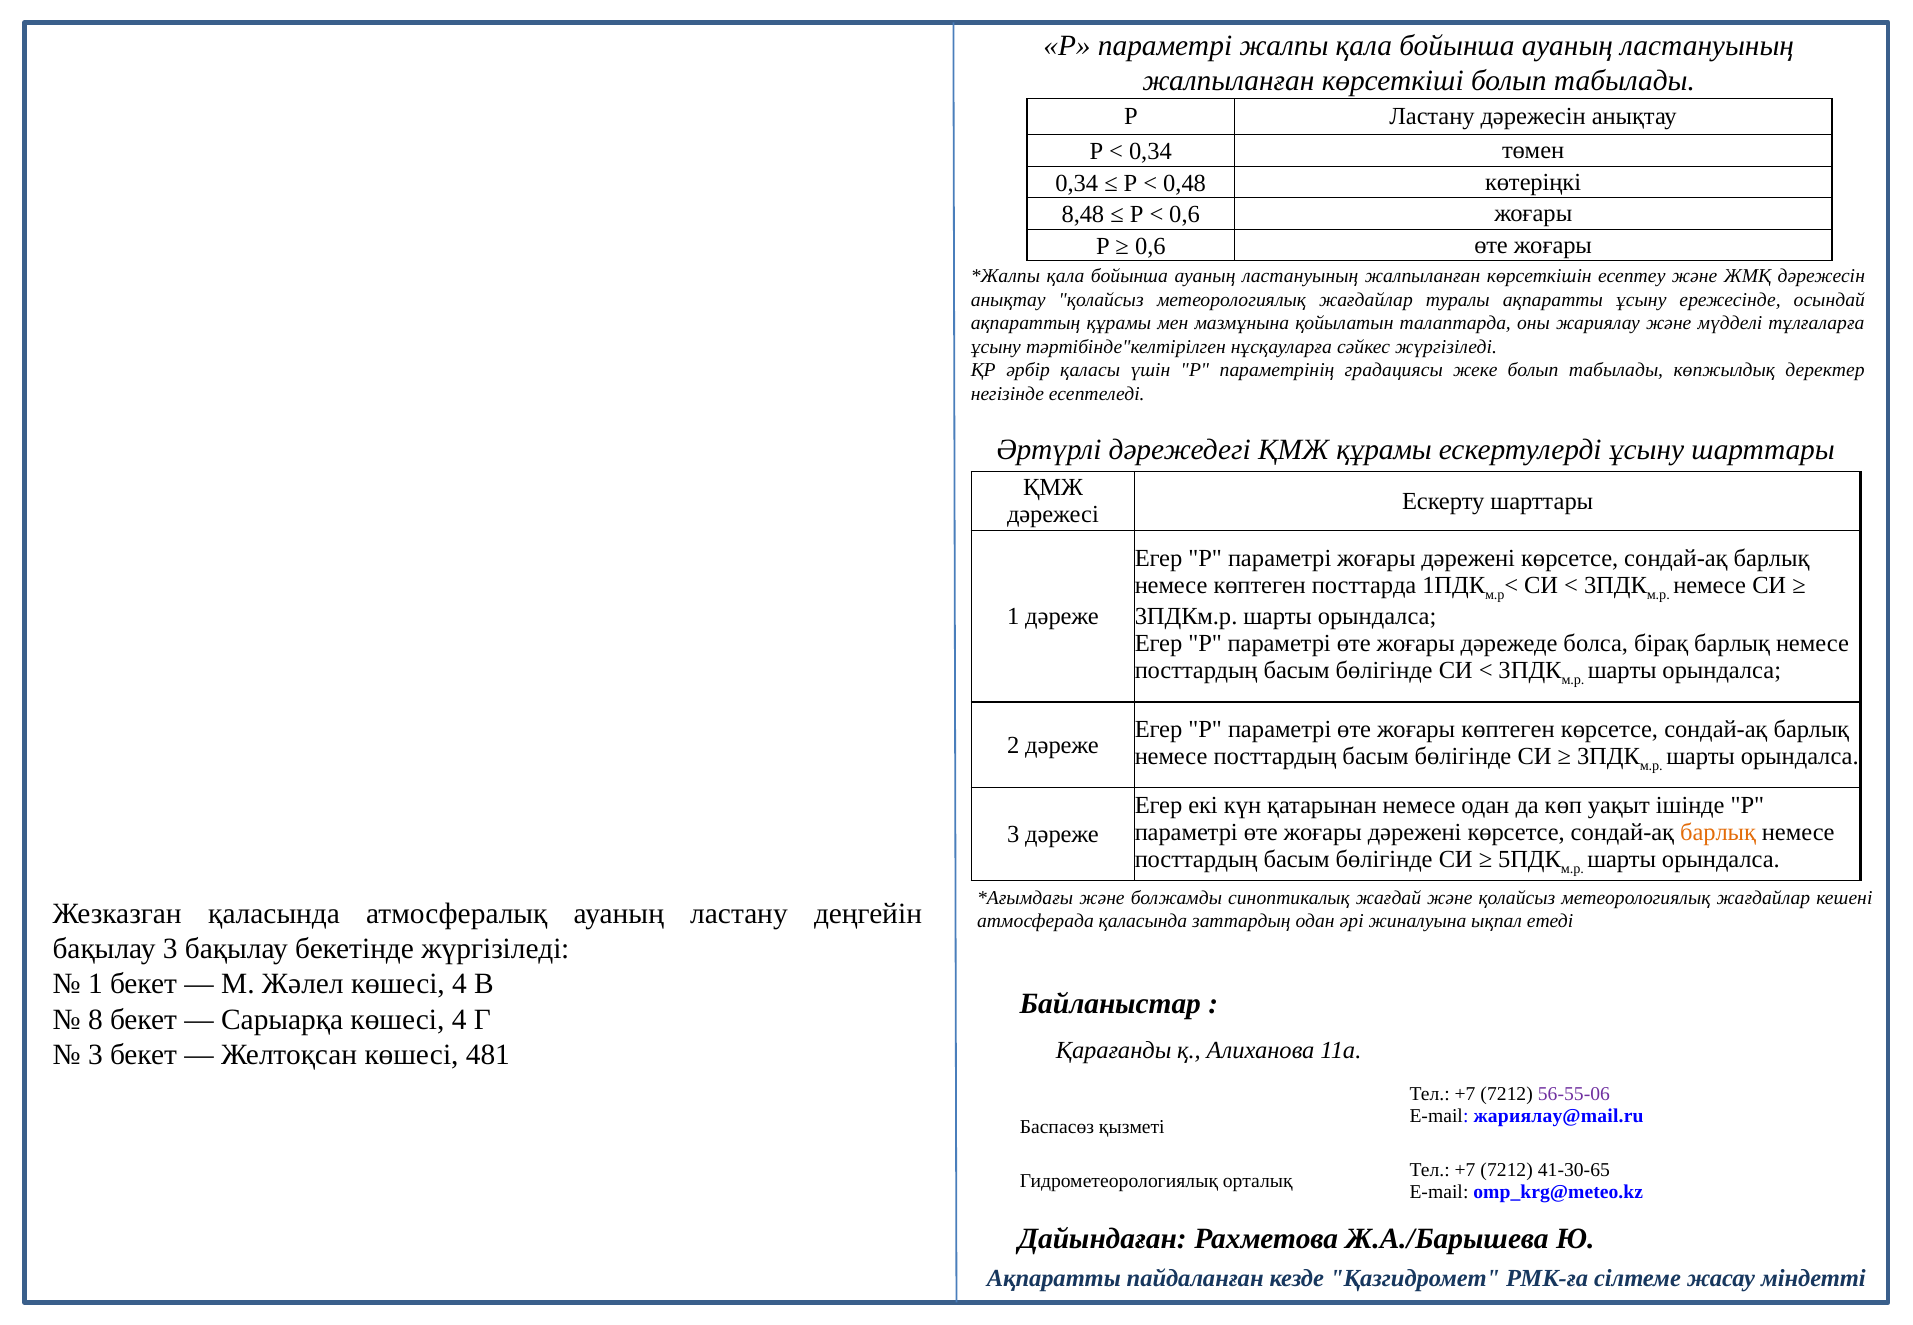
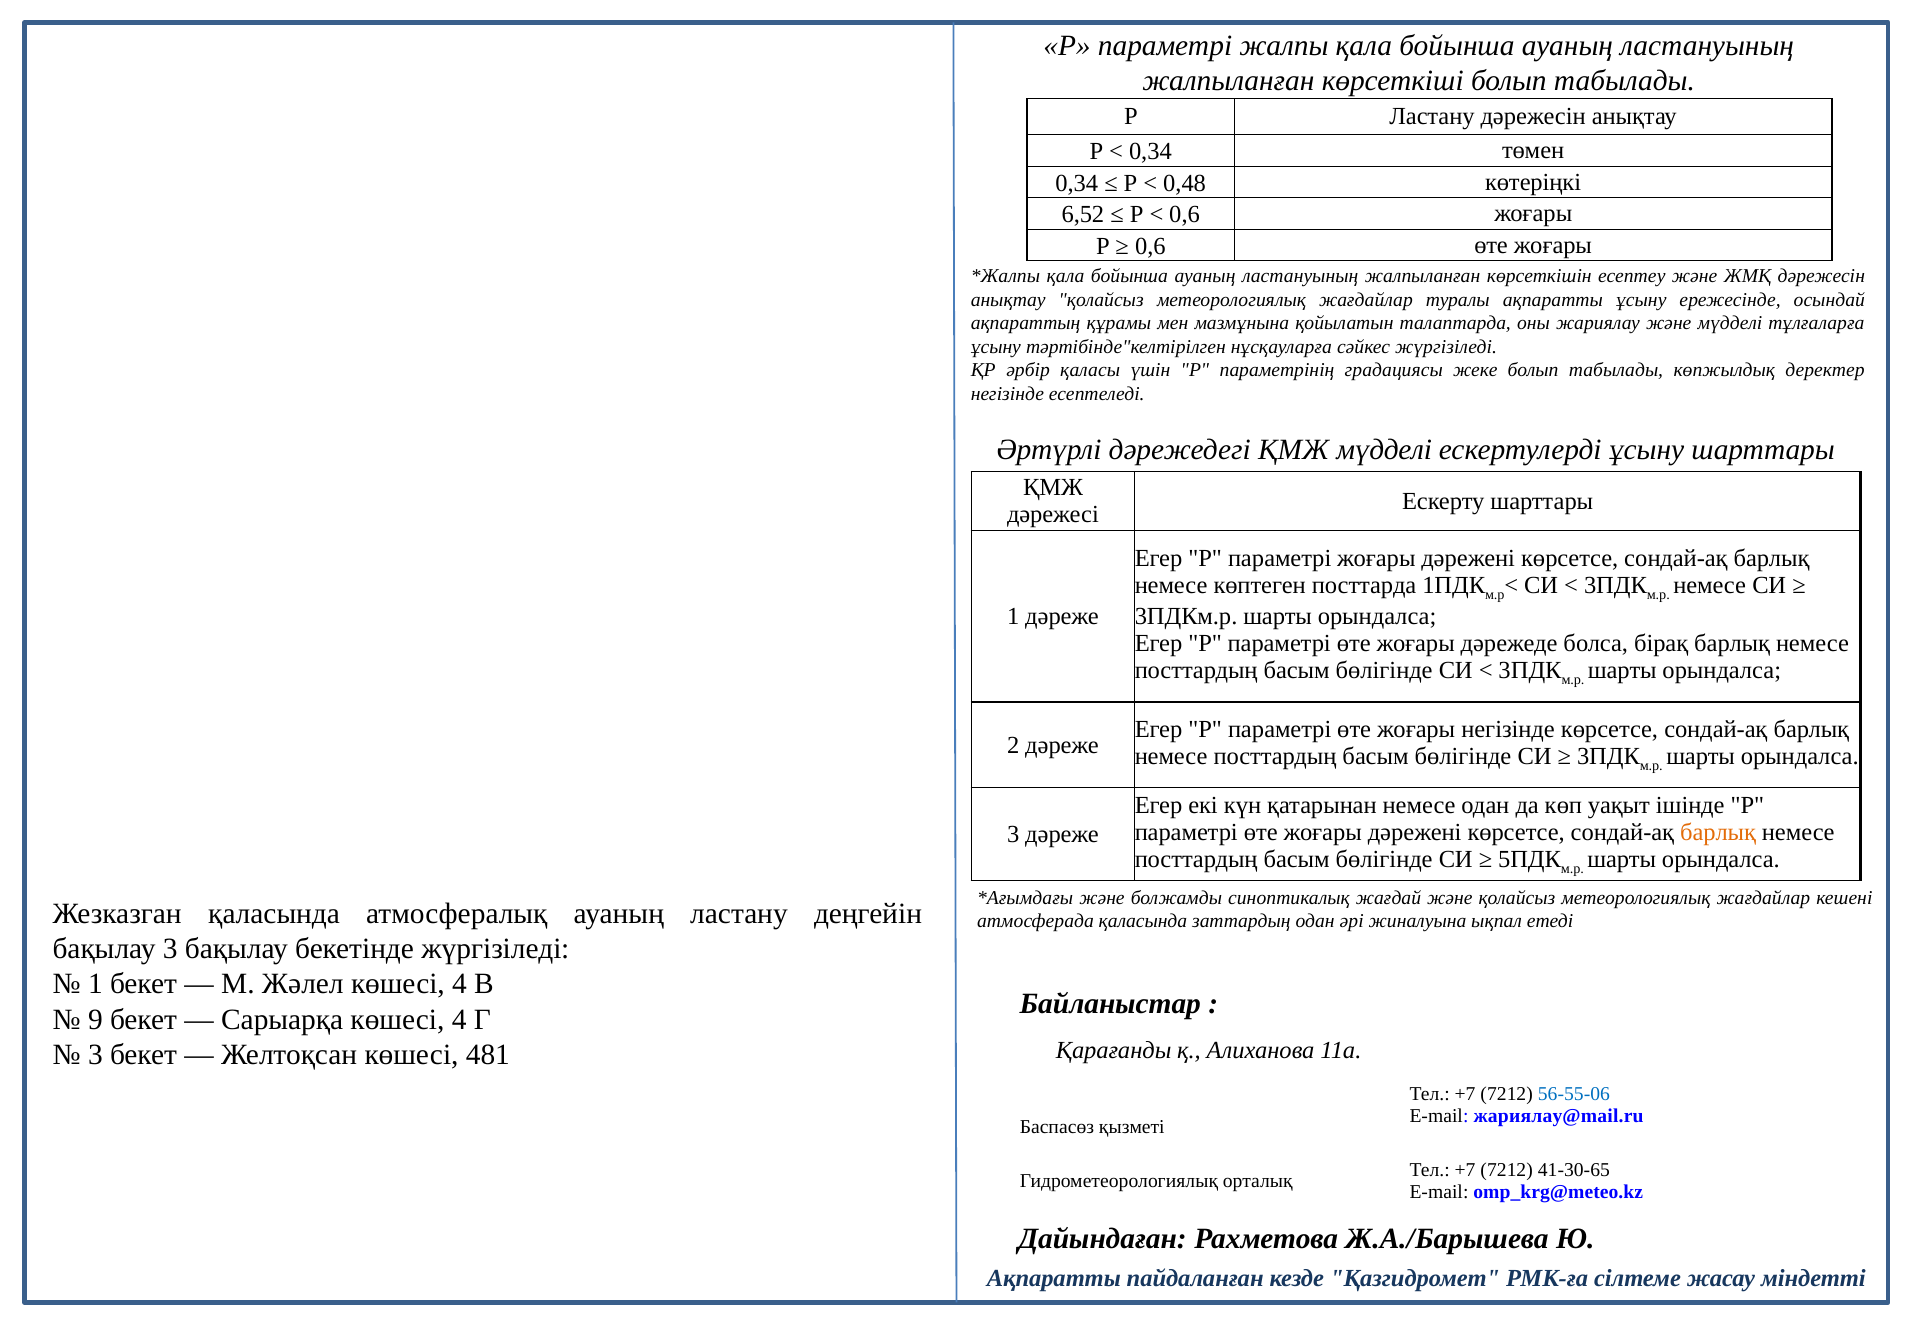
8,48: 8,48 -> 6,52
ҚМЖ құрамы: құрамы -> мүдделі
жоғары көптеген: көптеген -> негізінде
8: 8 -> 9
56-55-06 colour: purple -> blue
